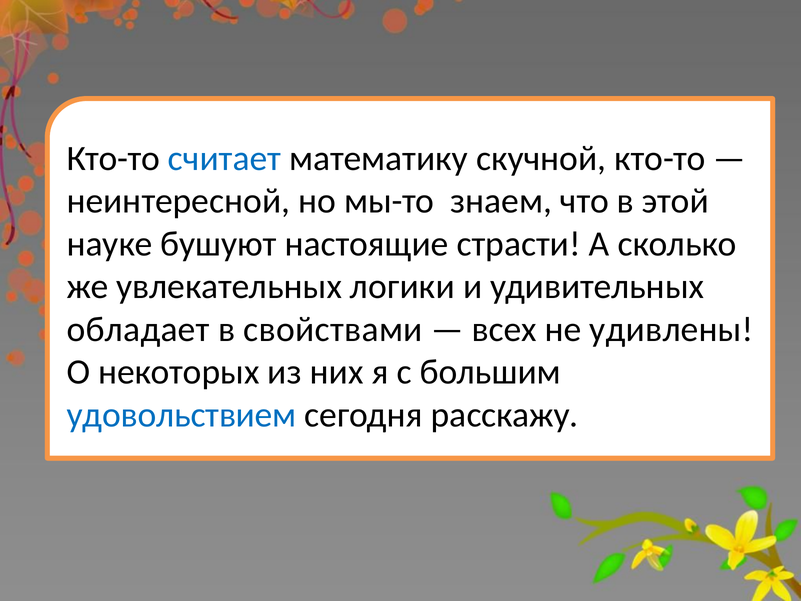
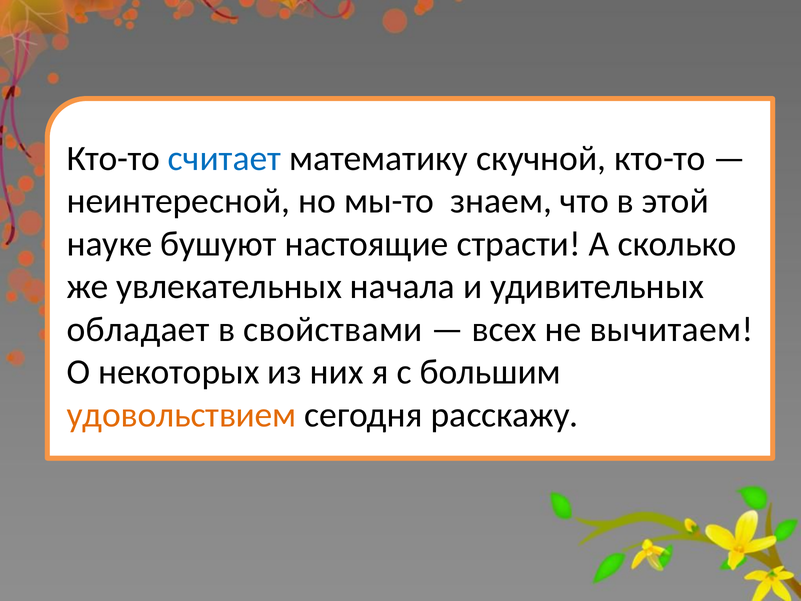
логики: логики -> начала
удивлены: удивлены -> вычитаем
удовольствием colour: blue -> orange
